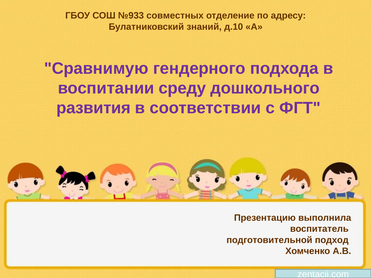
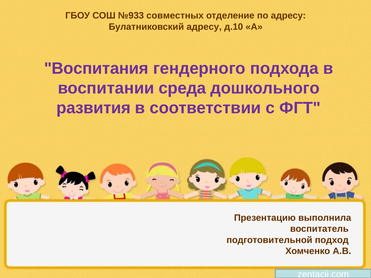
Булатниковский знаний: знаний -> адресу
Сравнимую: Сравнимую -> Воспитания
среду: среду -> среда
